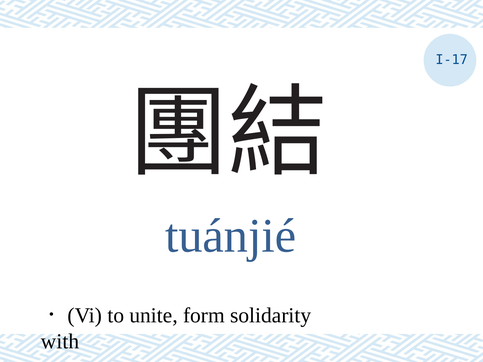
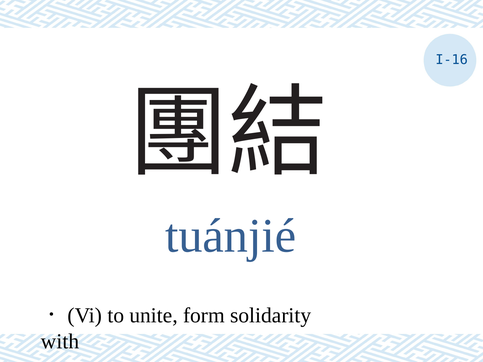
I-17: I-17 -> I-16
